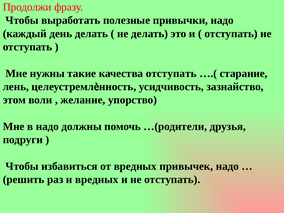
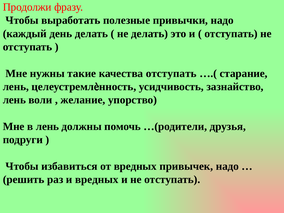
этом at (14, 100): этом -> лень
в надо: надо -> лень
